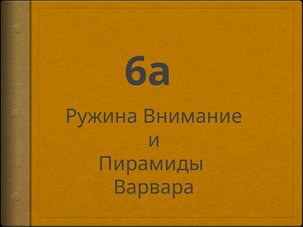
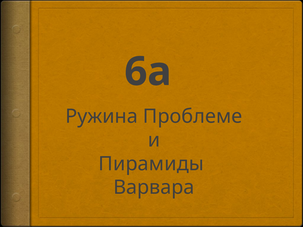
Внимание: Внимание -> Проблеме
